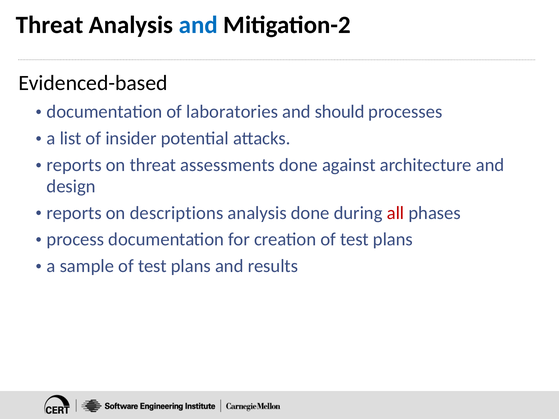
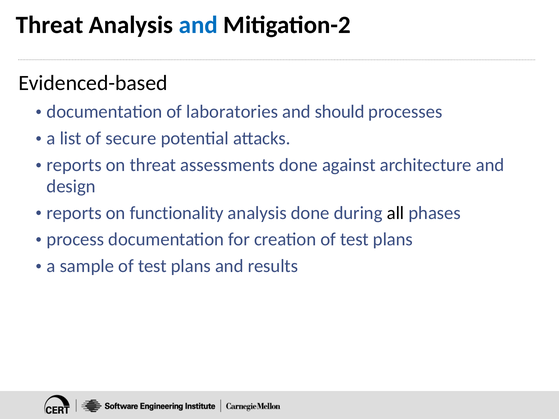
insider: insider -> secure
descriptions: descriptions -> functionality
all colour: red -> black
